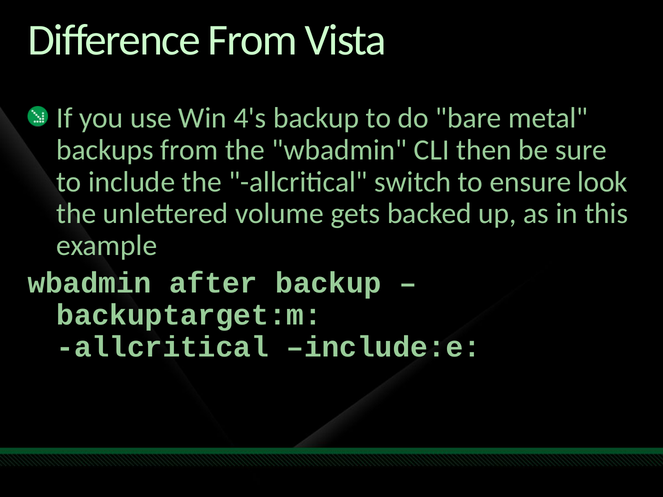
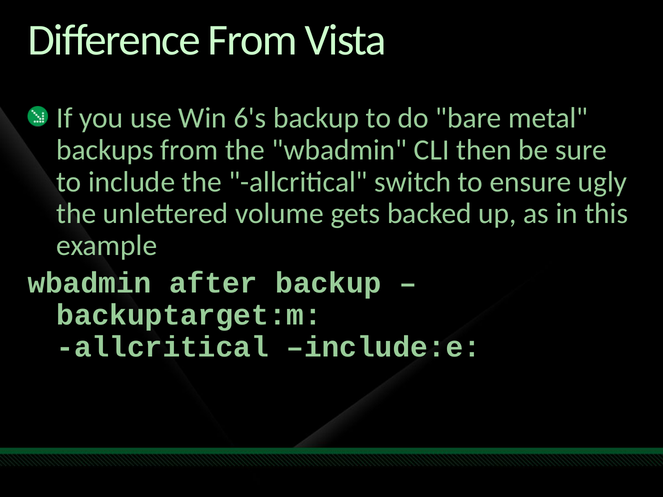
4's: 4's -> 6's
look: look -> ugly
